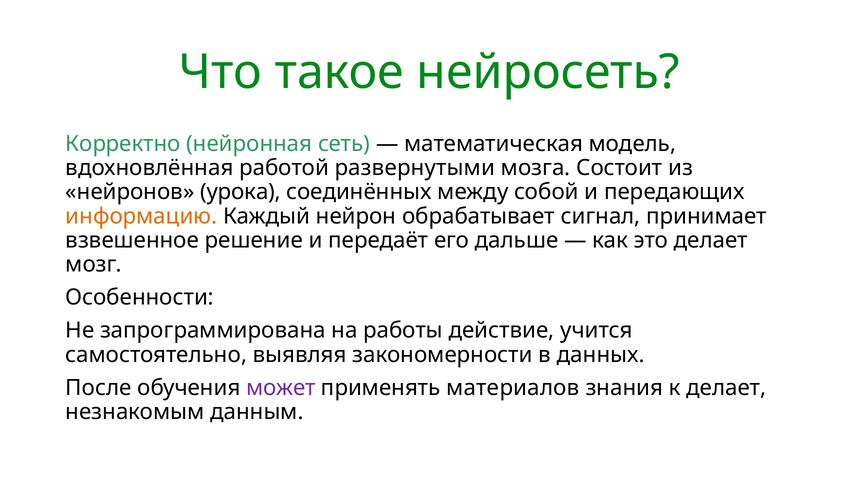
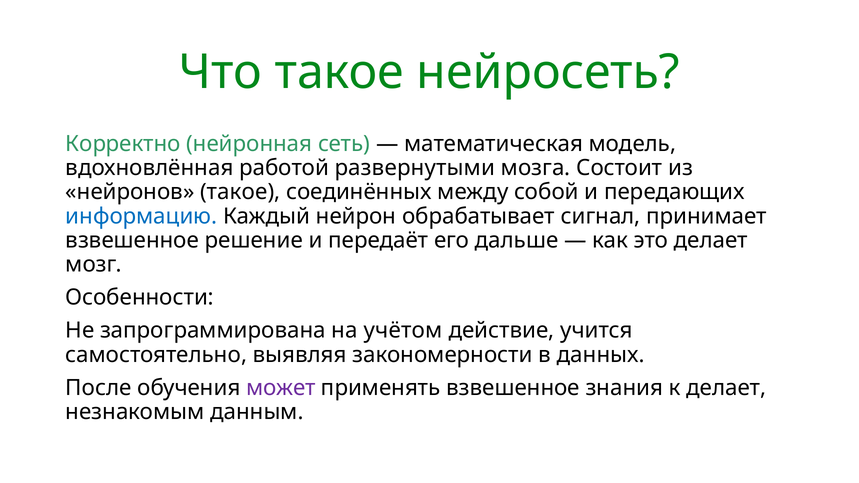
нейронов урока: урока -> такое
информацию colour: orange -> blue
работы: работы -> учётом
применять материалов: материалов -> взвешенное
